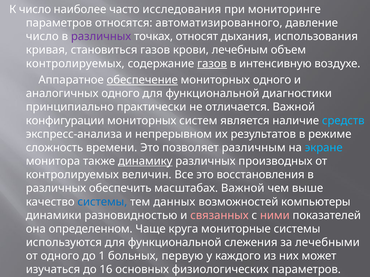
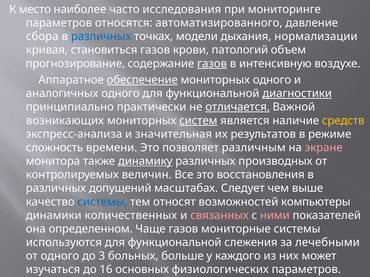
К число: число -> место
число at (42, 37): число -> сбора
различных at (101, 37) colour: purple -> blue
относят: относят -> модели
использования: использования -> нормализации
лечебным: лечебным -> патологий
контролируемых at (75, 64): контролируемых -> прогнозирование
диагностики underline: none -> present
отличается underline: none -> present
конфигурации: конфигурации -> возникающих
систем underline: none -> present
средств colour: light blue -> yellow
непрерывном: непрерывном -> значительная
экране colour: light blue -> pink
обеспечить: обеспечить -> допущений
масштабах Важной: Важной -> Следует
данных: данных -> относят
разновидностью: разновидностью -> количественных
Чаще круга: круга -> газов
1: 1 -> 3
первую: первую -> больше
